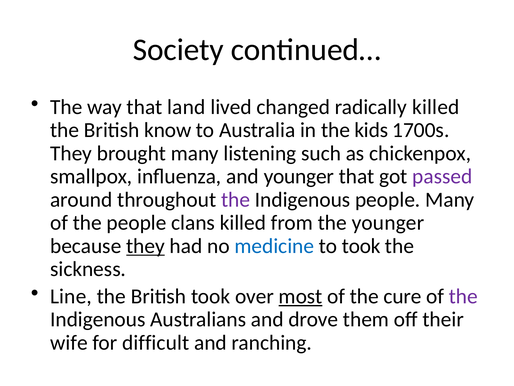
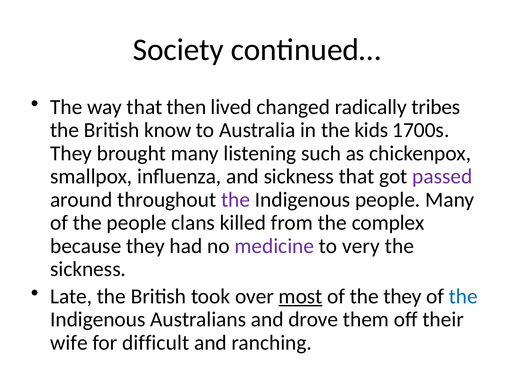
land: land -> then
radically killed: killed -> tribes
and younger: younger -> sickness
the younger: younger -> complex
they at (145, 246) underline: present -> none
medicine colour: blue -> purple
to took: took -> very
Line: Line -> Late
the cure: cure -> they
the at (463, 296) colour: purple -> blue
